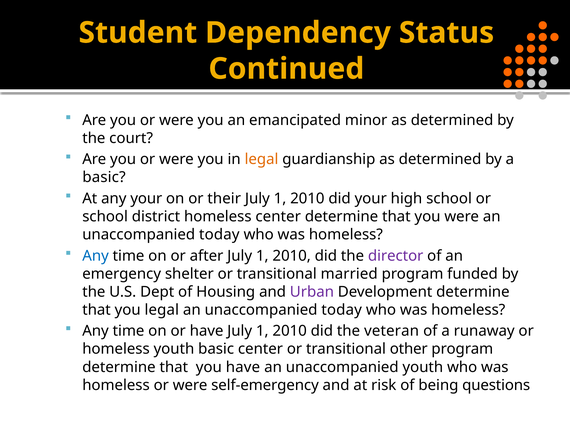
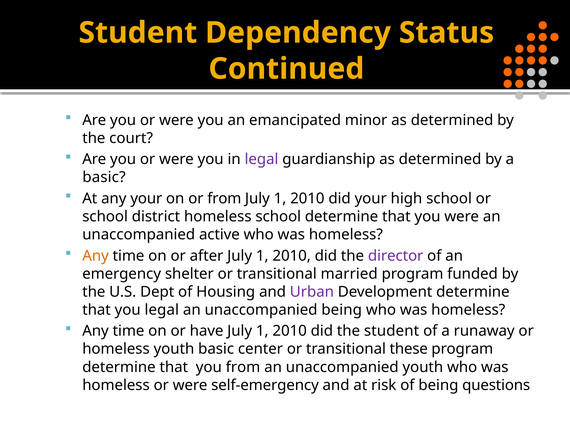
legal at (261, 160) colour: orange -> purple
or their: their -> from
homeless center: center -> school
today at (219, 235): today -> active
Any at (96, 256) colour: blue -> orange
today at (342, 310): today -> being
the veteran: veteran -> student
other: other -> these
you have: have -> from
